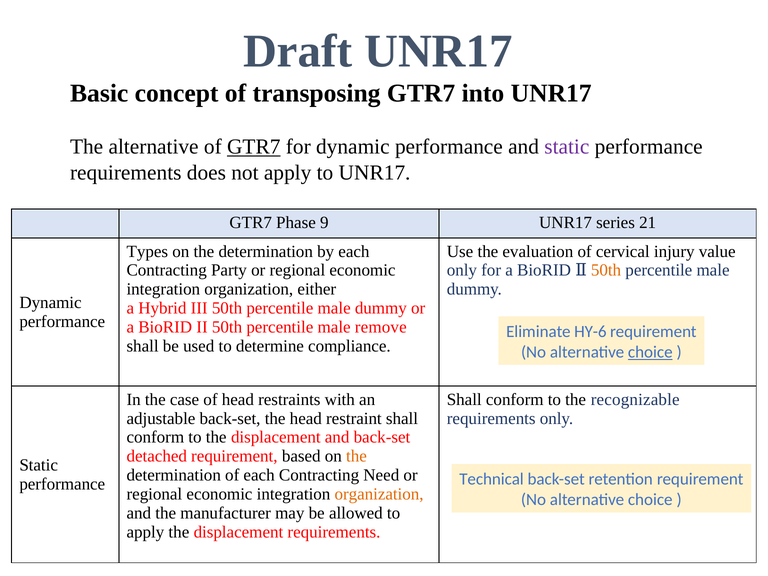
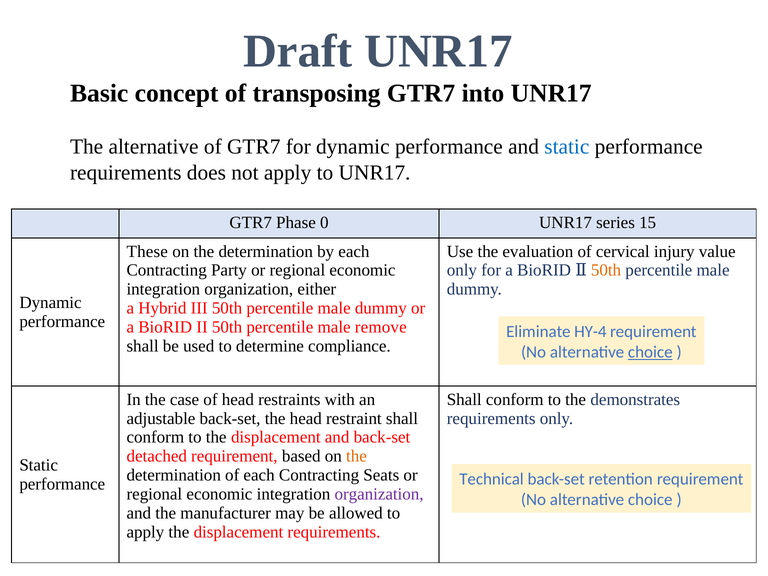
GTR7 at (254, 147) underline: present -> none
static at (567, 147) colour: purple -> blue
9: 9 -> 0
21: 21 -> 15
Types: Types -> These
HY-6: HY-6 -> HY-4
recognizable: recognizable -> demonstrates
Need: Need -> Seats
organization at (379, 494) colour: orange -> purple
